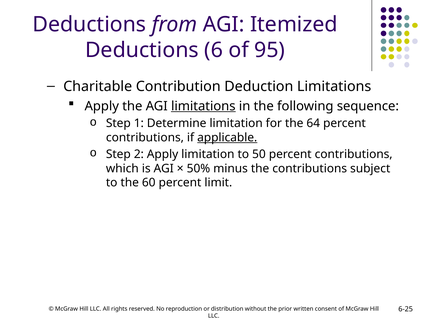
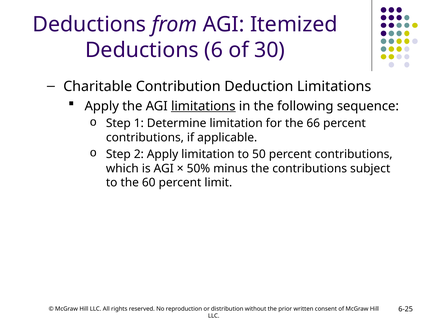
95: 95 -> 30
64: 64 -> 66
applicable underline: present -> none
